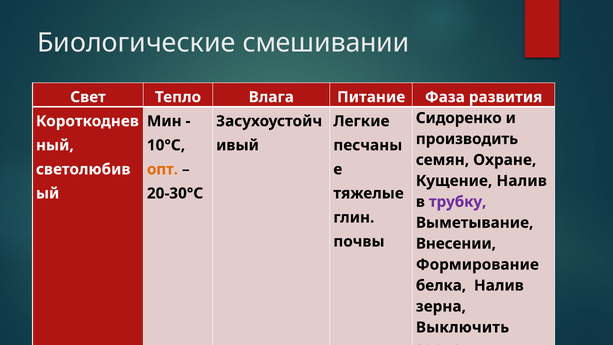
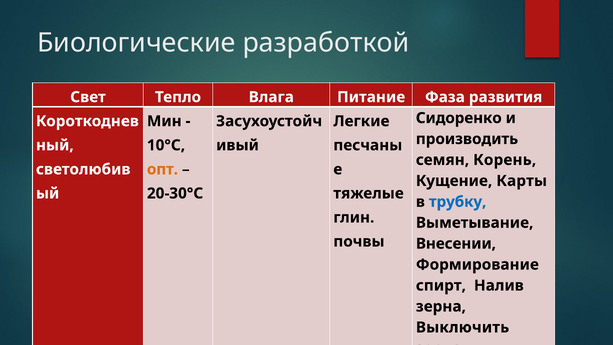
смешивании: смешивании -> разработкой
Охране: Охране -> Корень
Кущение Налив: Налив -> Карты
трубку colour: purple -> blue
белка: белка -> спирт
